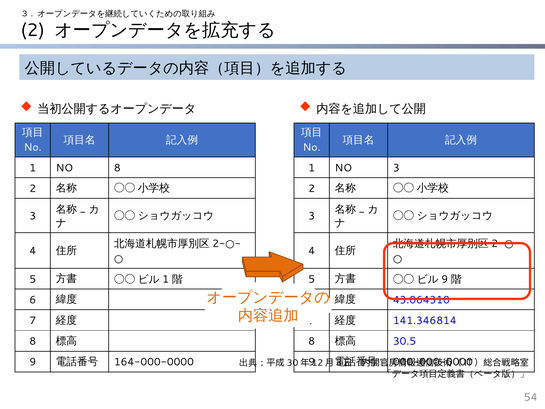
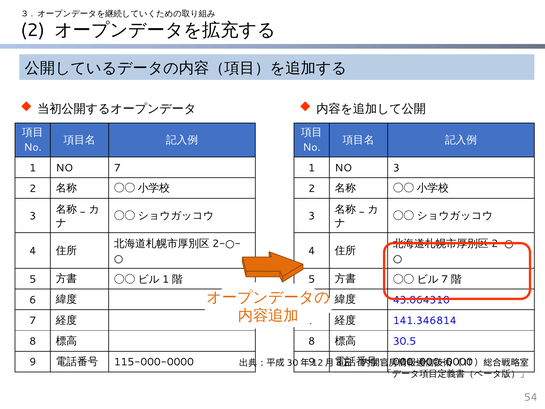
NO 8: 8 -> 7
9 at (445, 279): 9 -> 7
164-000-0000: 164-000-0000 -> 115-000-0000
